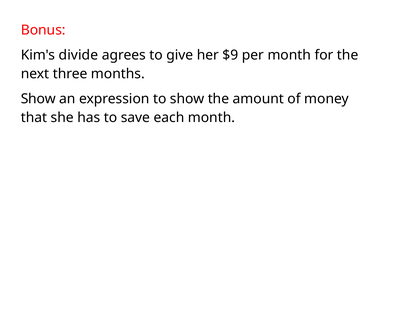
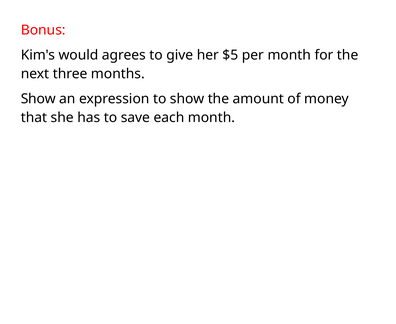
divide: divide -> would
$9: $9 -> $5
